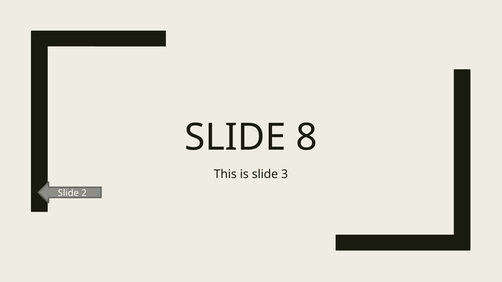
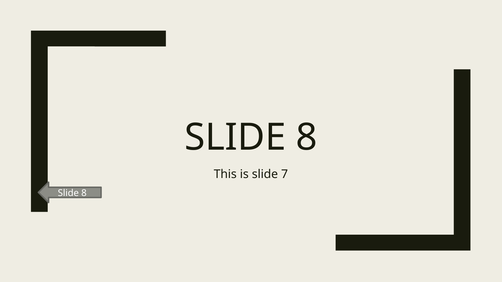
3: 3 -> 7
2 at (84, 193): 2 -> 8
